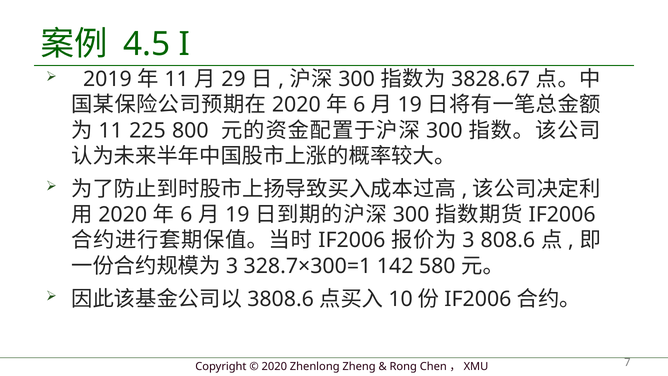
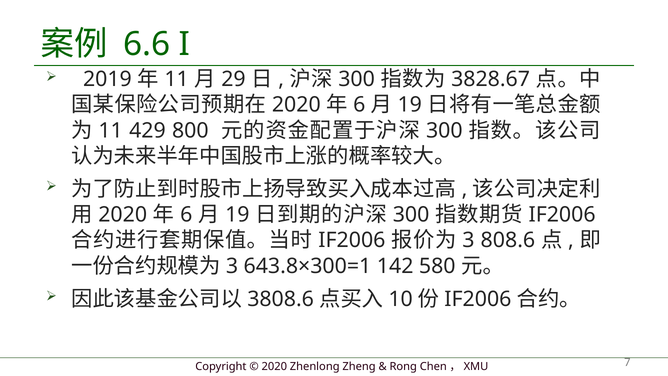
4.5: 4.5 -> 6.6
225: 225 -> 429
328.7×300=1: 328.7×300=1 -> 643.8×300=1
